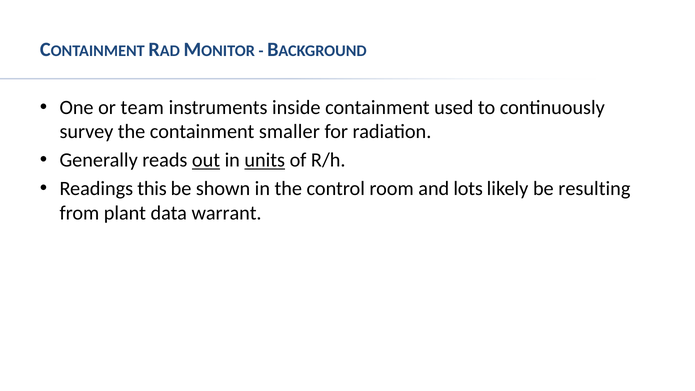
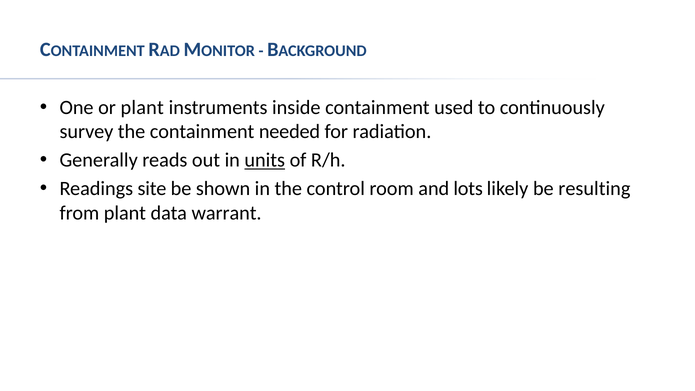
or team: team -> plant
smaller: smaller -> needed
out underline: present -> none
this: this -> site
